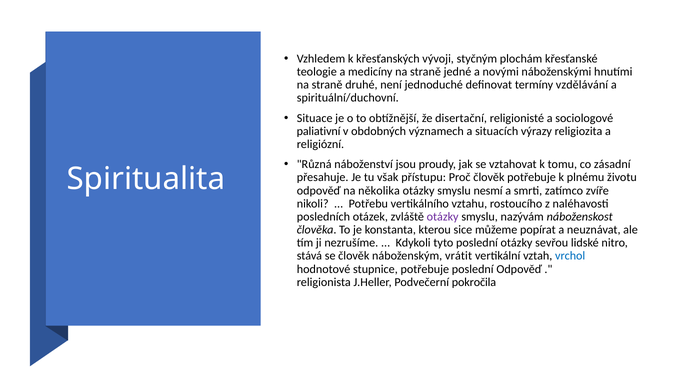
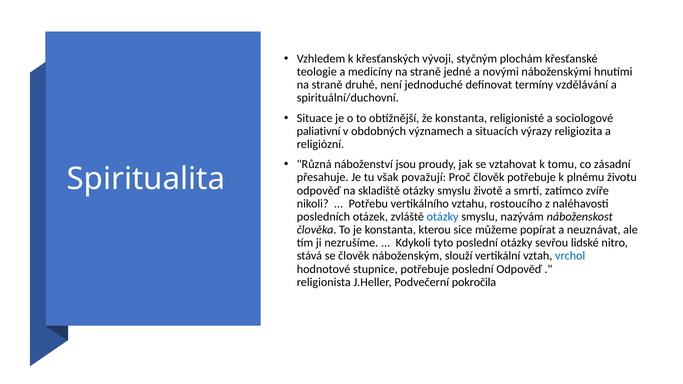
že disertační: disertační -> konstanta
přístupu: přístupu -> považují
několika: několika -> skladiště
nesmí: nesmí -> životě
otázky at (443, 217) colour: purple -> blue
vrátit: vrátit -> slouží
